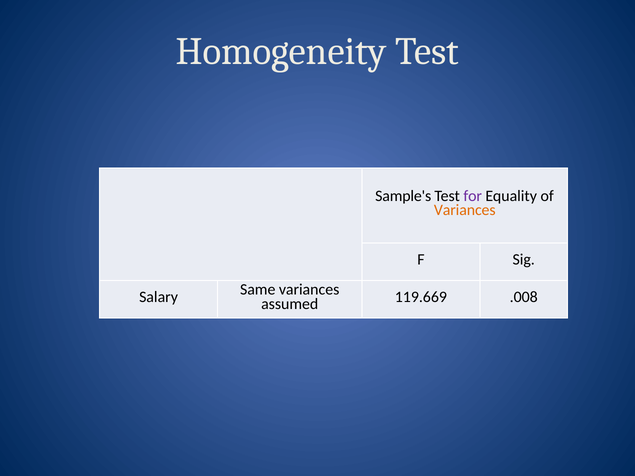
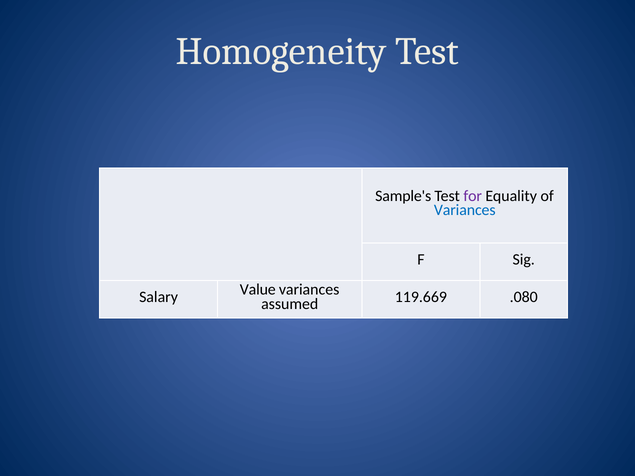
Variances at (465, 210) colour: orange -> blue
Same: Same -> Value
.008: .008 -> .080
